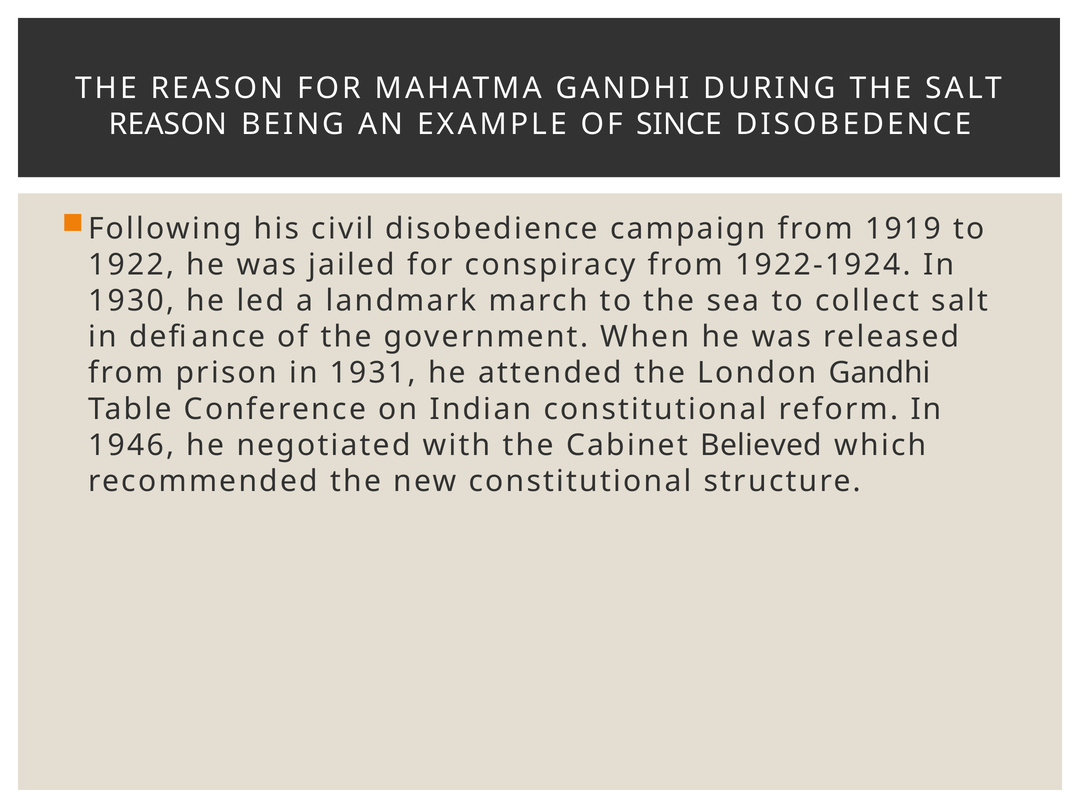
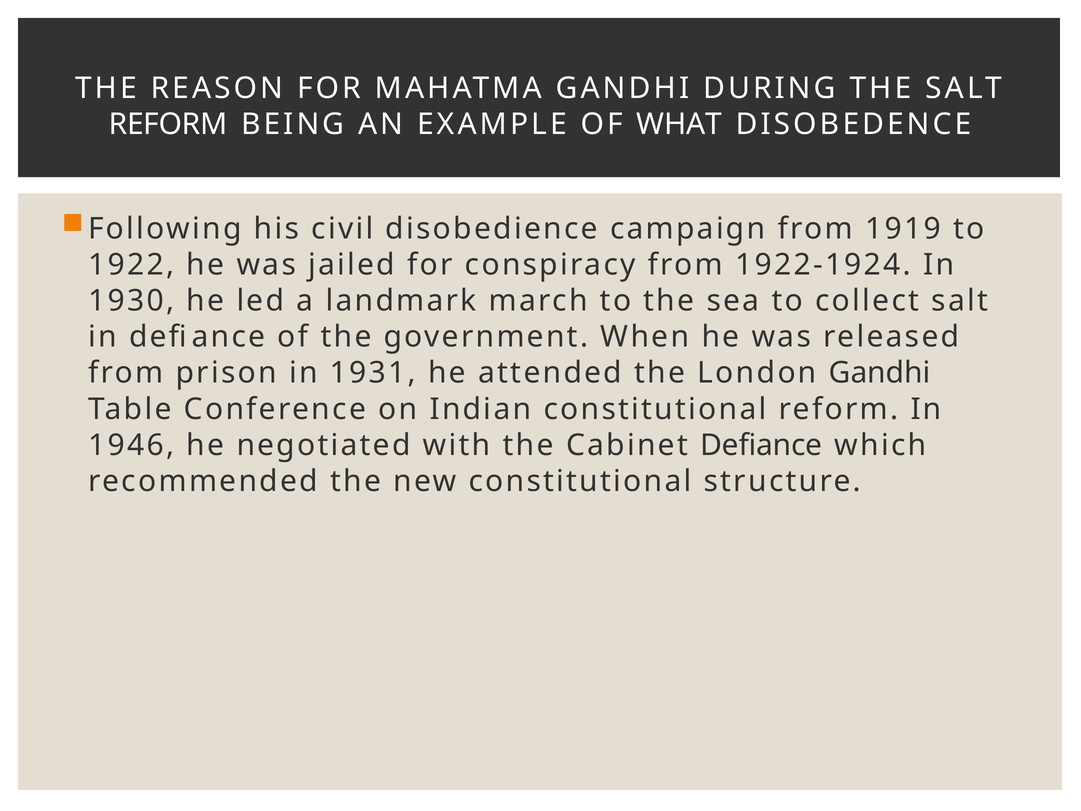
REASON at (168, 124): REASON -> REFORM
SINCE: SINCE -> WHAT
Cabinet Believed: Believed -> Defiance
